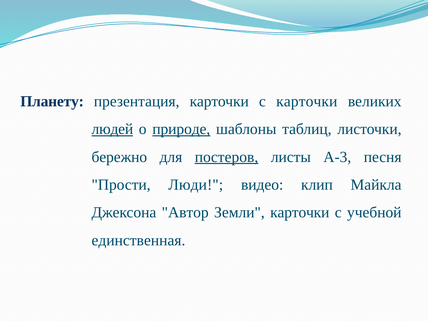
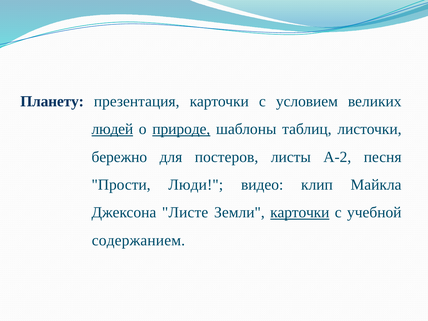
с карточки: карточки -> условием
постеров underline: present -> none
А-3: А-3 -> А-2
Автор: Автор -> Листе
карточки at (300, 213) underline: none -> present
единственная: единственная -> содержанием
